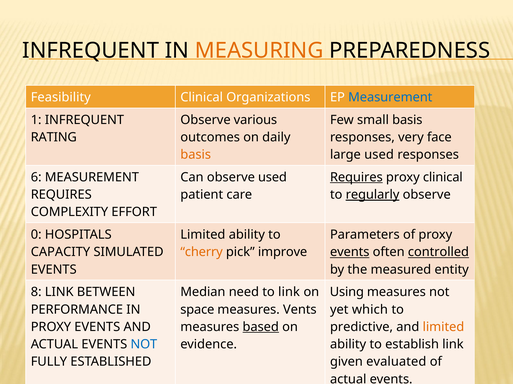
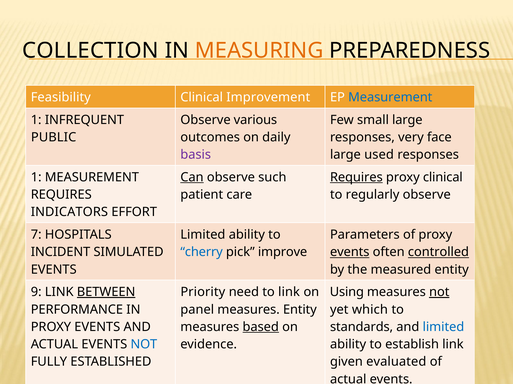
INFREQUENT at (91, 51): INFREQUENT -> COLLECTION
Organizations: Organizations -> Improvement
small basis: basis -> large
RATING: RATING -> PUBLIC
basis at (196, 155) colour: orange -> purple
6 at (36, 178): 6 -> 1
Can underline: none -> present
observe used: used -> such
regularly underline: present -> none
COMPLEXITY: COMPLEXITY -> INDICATORS
0: 0 -> 7
CAPACITY: CAPACITY -> INCIDENT
cherry colour: orange -> blue
8: 8 -> 9
BETWEEN underline: none -> present
Median: Median -> Priority
not at (439, 293) underline: none -> present
space: space -> panel
measures Vents: Vents -> Entity
predictive: predictive -> standards
limited at (443, 328) colour: orange -> blue
